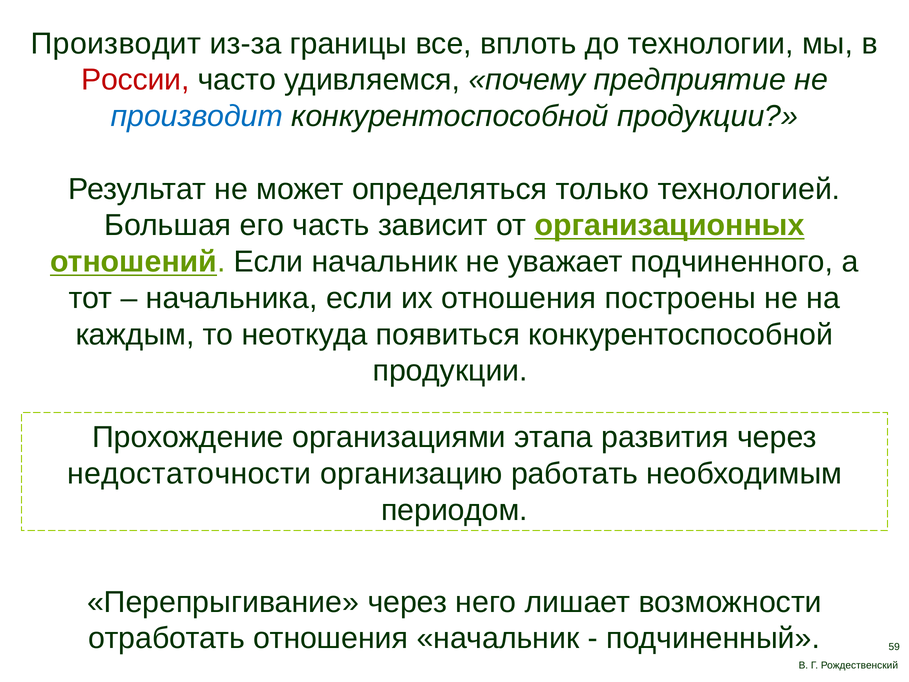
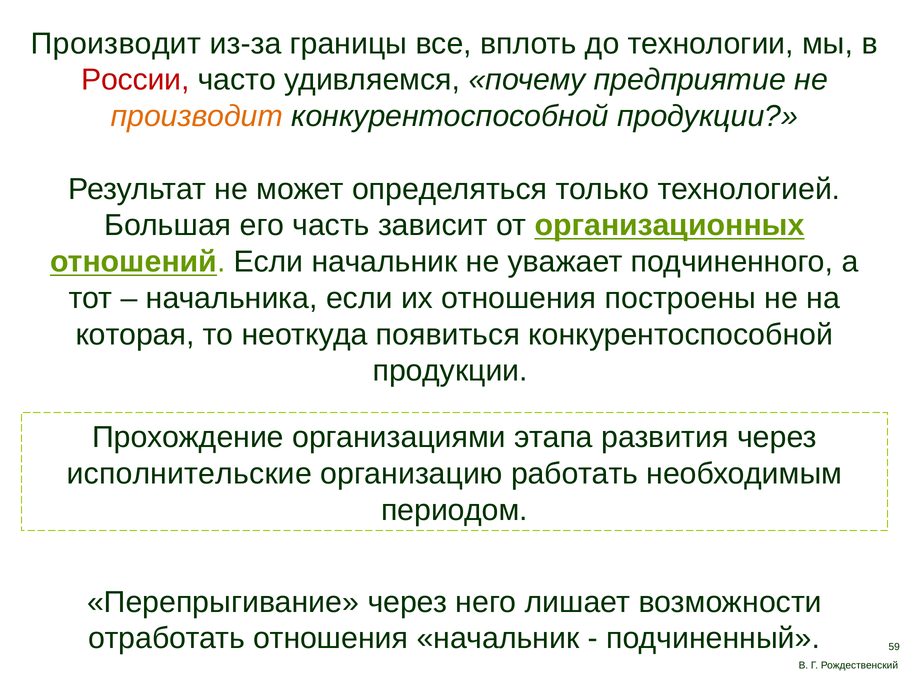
производит at (197, 116) colour: blue -> orange
каждым: каждым -> которая
недостаточности: недостаточности -> исполнительские
